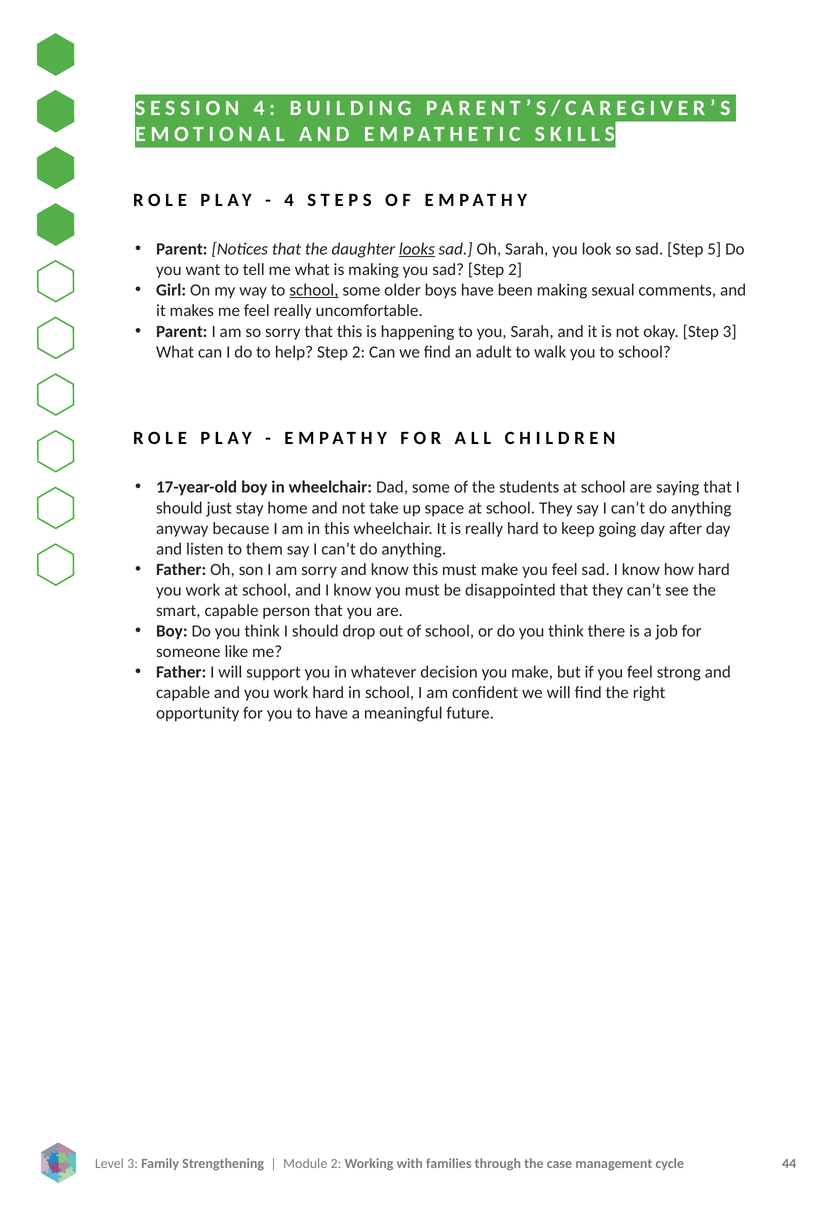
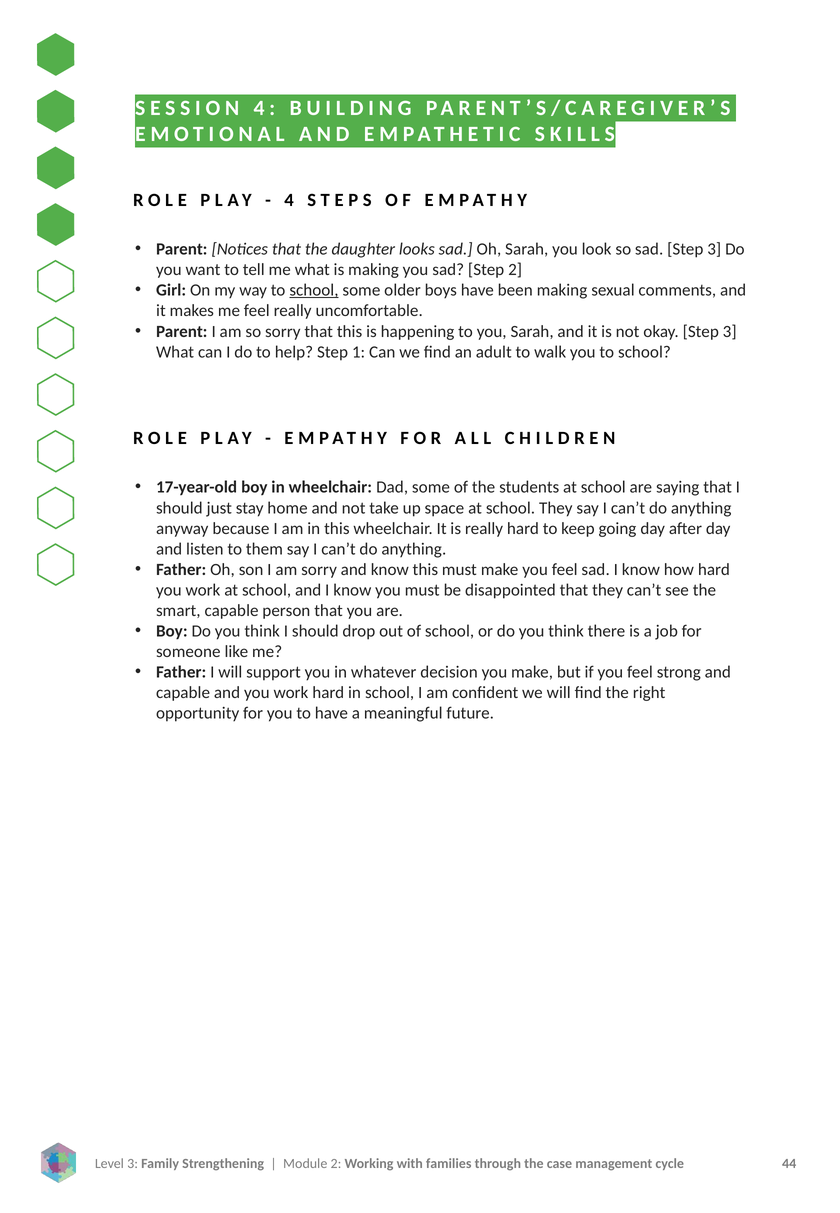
looks underline: present -> none
sad Step 5: 5 -> 3
help Step 2: 2 -> 1
